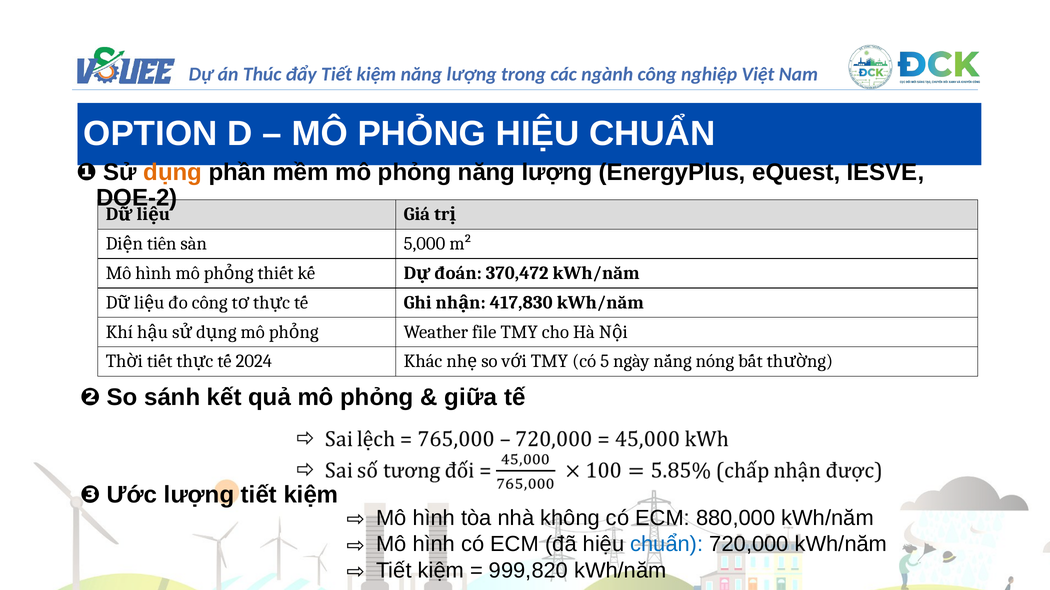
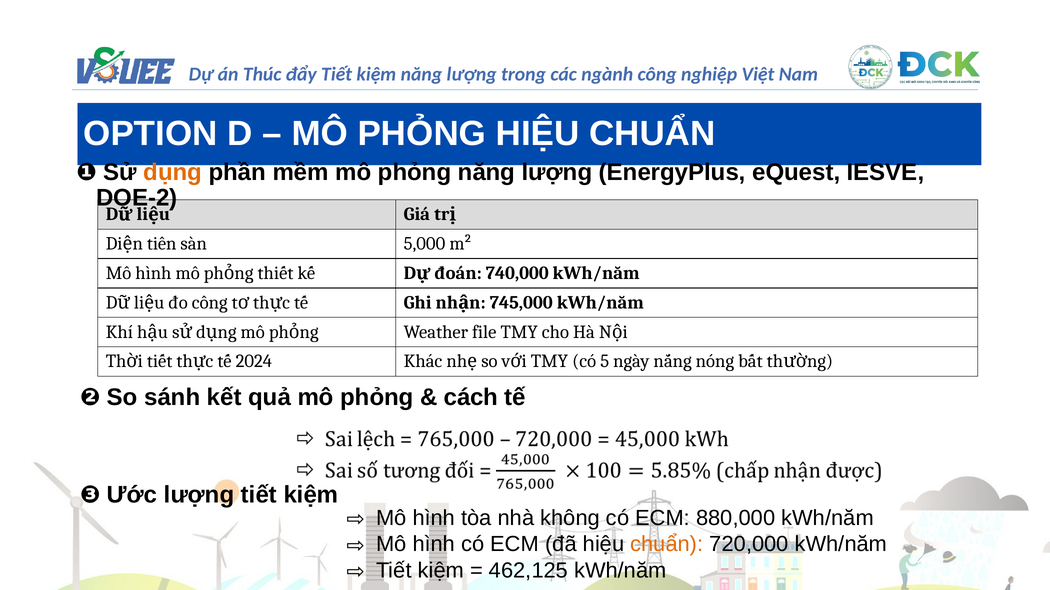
370,472: 370,472 -> 740,000
417,830: 417,830 -> 745,000
giữa: giữa -> cách
chuẩn at (667, 545) colour: blue -> orange
999,820: 999,820 -> 462,125
